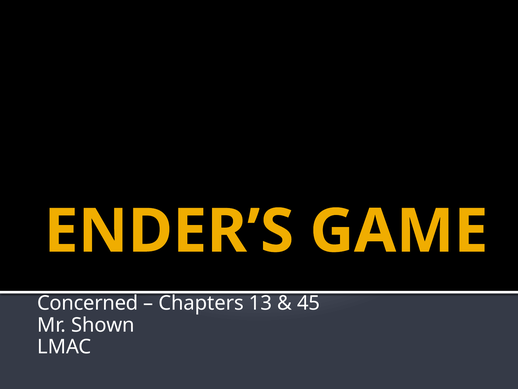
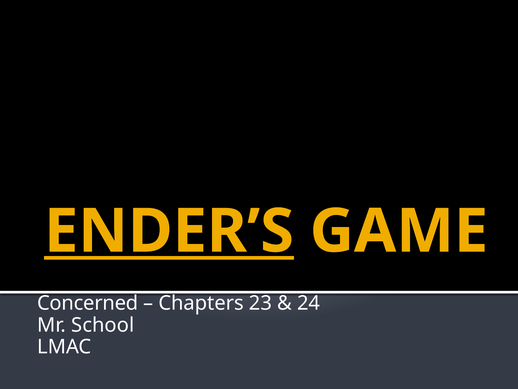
ENDER’S underline: none -> present
13: 13 -> 23
45: 45 -> 24
Shown: Shown -> School
